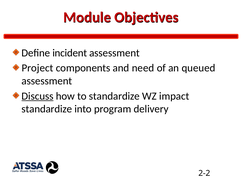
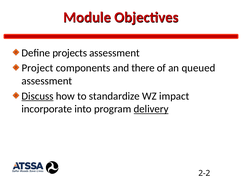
incident: incident -> projects
need: need -> there
standardize at (47, 109): standardize -> incorporate
delivery underline: none -> present
